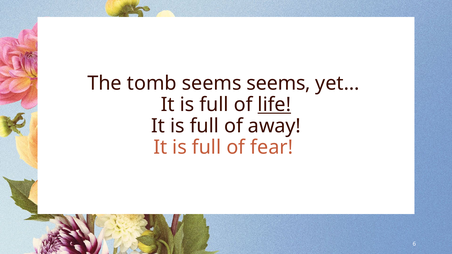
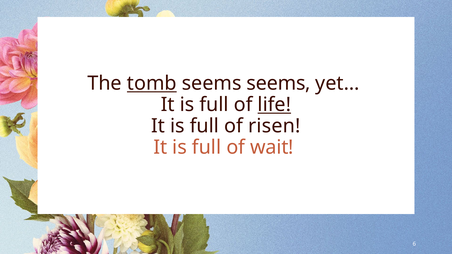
tomb underline: none -> present
away: away -> risen
fear: fear -> wait
